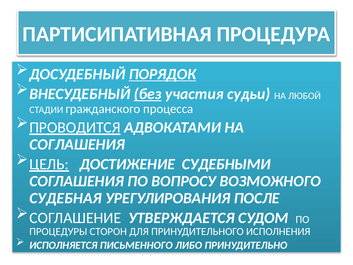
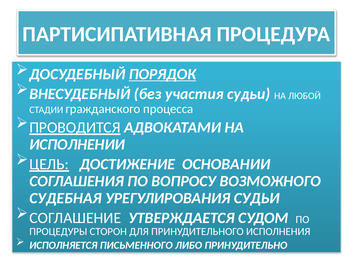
без underline: present -> none
СОГЛАШЕНИЯ at (77, 144): СОГЛАШЕНИЯ -> ИСПОЛНЕНИИ
СУДЕБНЫМИ: СУДЕБНЫМИ -> ОСНОВАНИИ
УРЕГУЛИРОВАНИЯ ПОСЛЕ: ПОСЛЕ -> СУДЬИ
